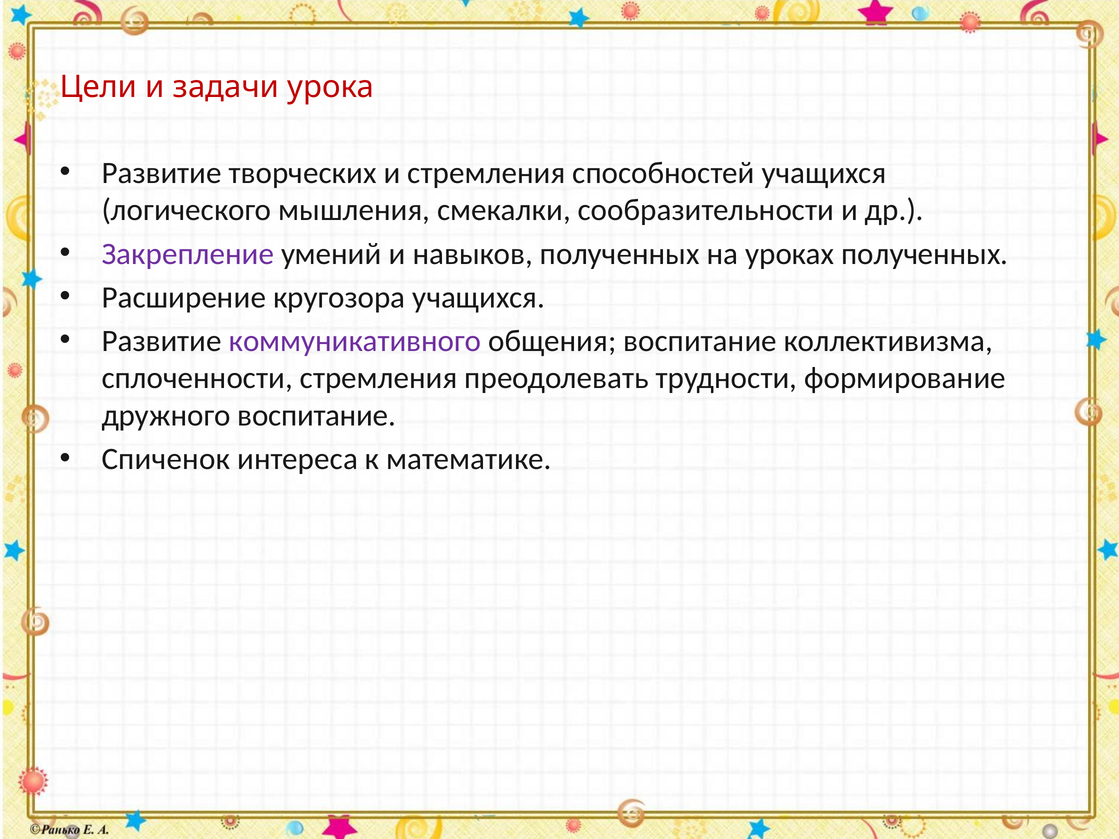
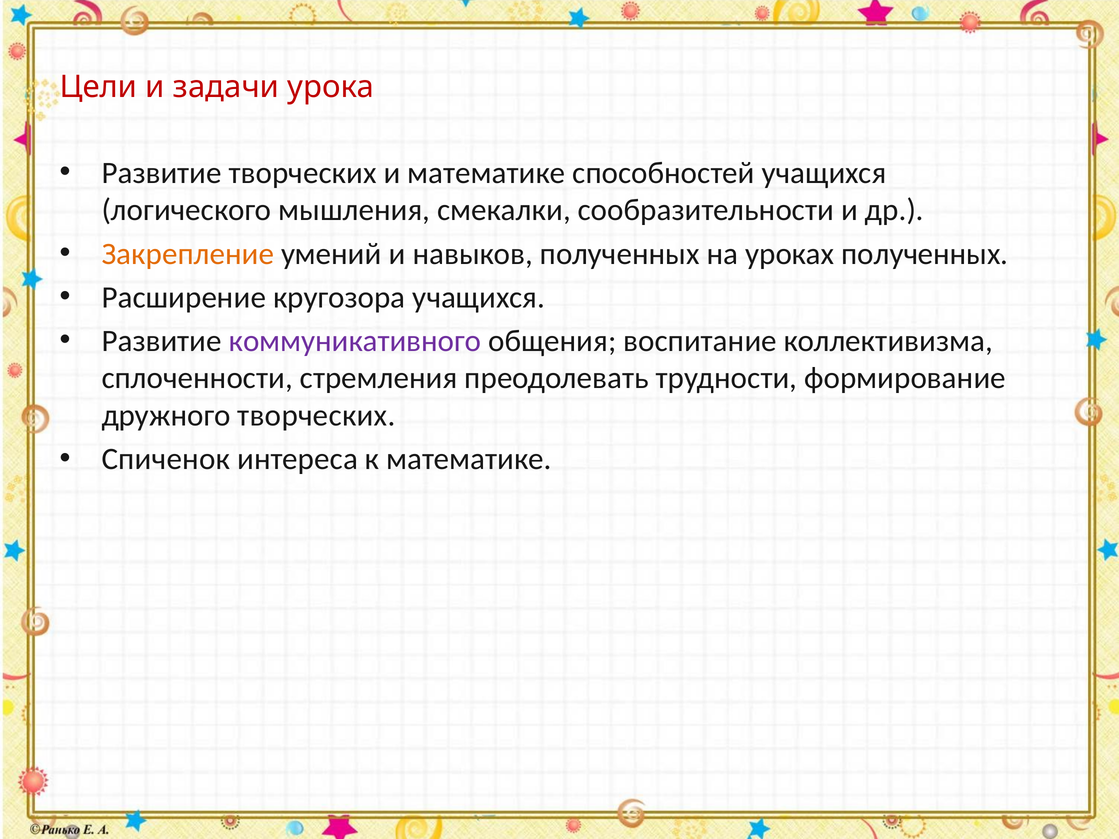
и стремления: стремления -> математике
Закрепление colour: purple -> orange
дружного воспитание: воспитание -> творческих
